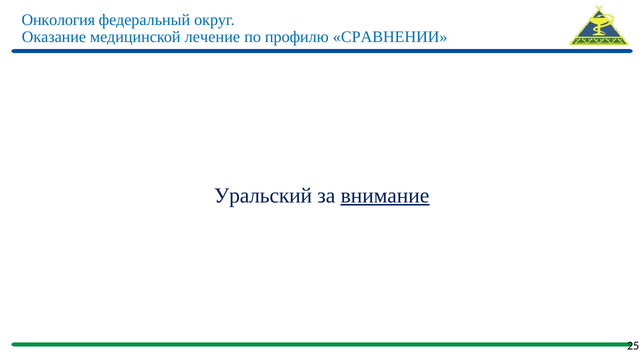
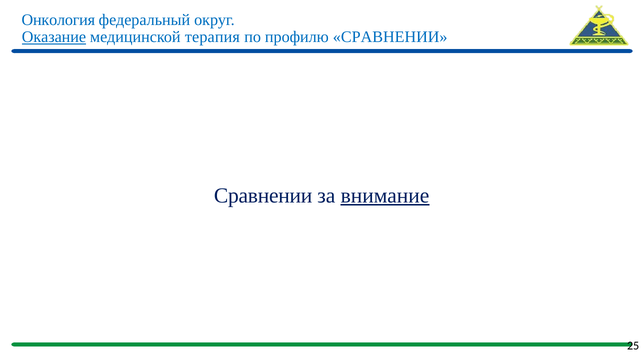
Оказание underline: none -> present
лечение: лечение -> терапия
Уральский at (263, 196): Уральский -> Сравнении
